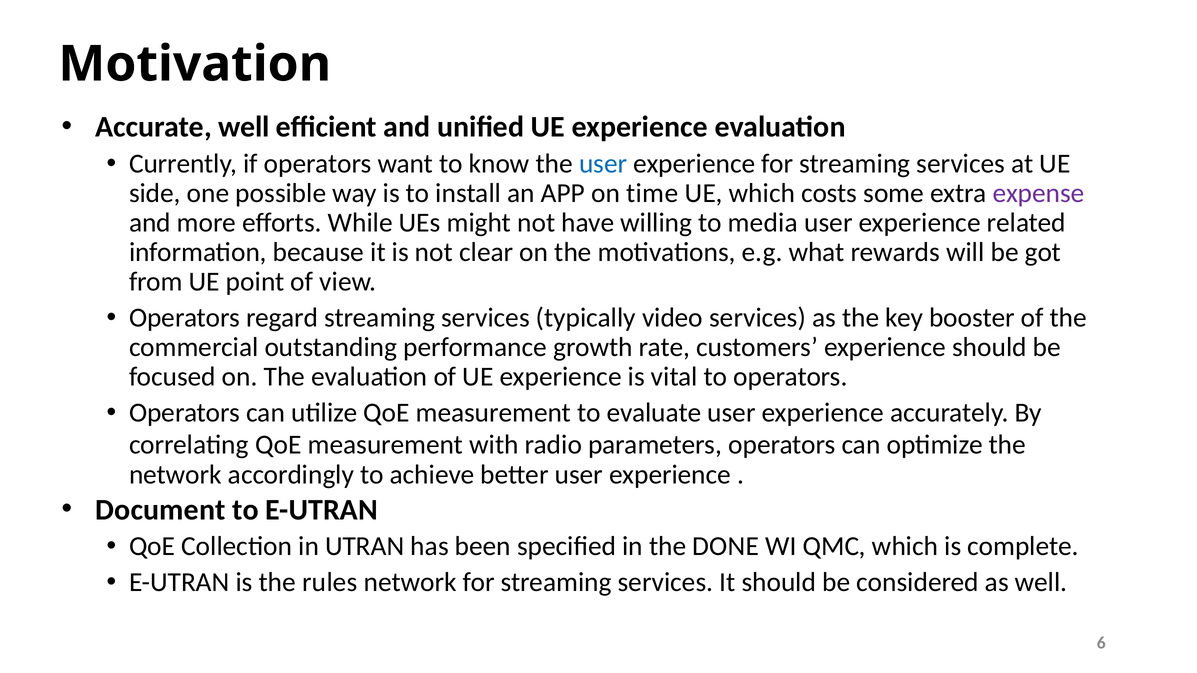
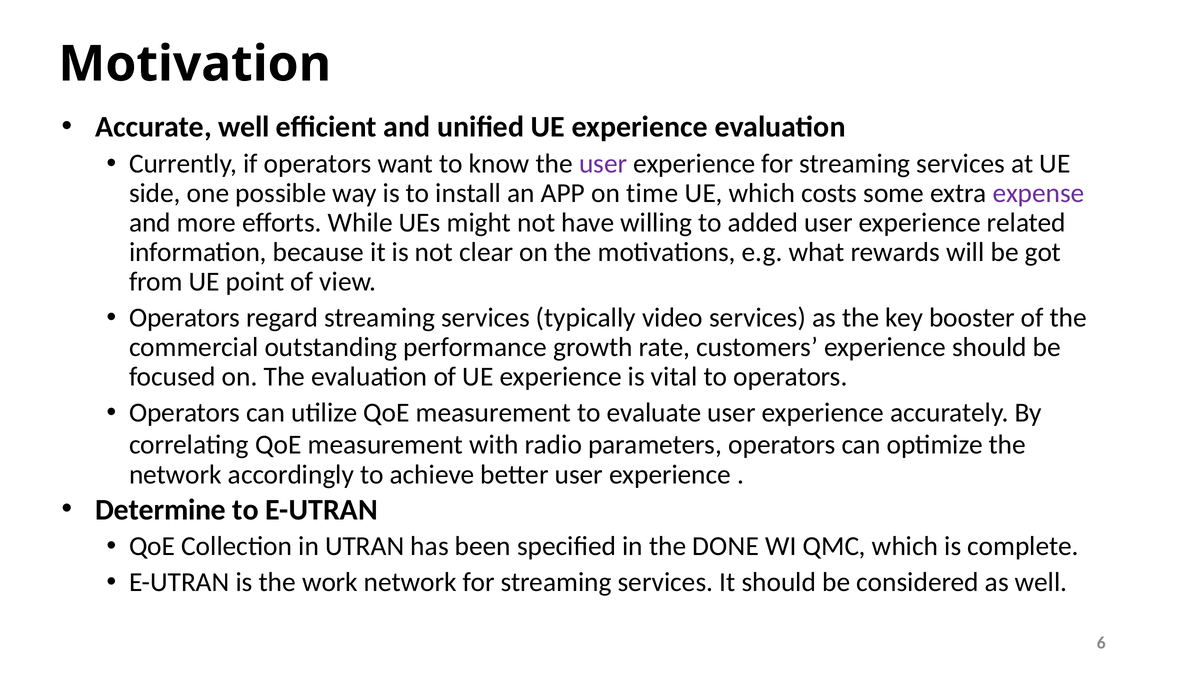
user at (603, 164) colour: blue -> purple
media: media -> added
Document: Document -> Determine
rules: rules -> work
